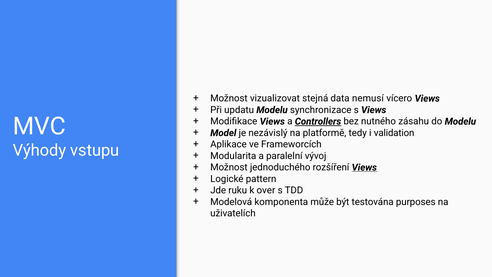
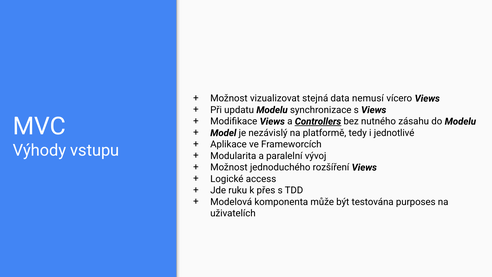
validation: validation -> jednotlivé
Views at (364, 167) underline: present -> none
pattern: pattern -> access
over: over -> přes
